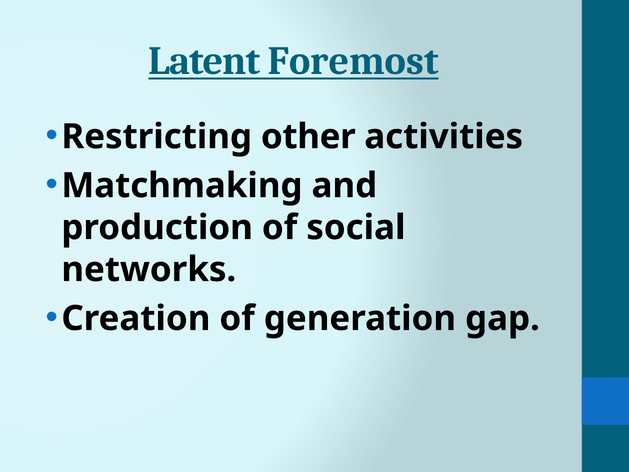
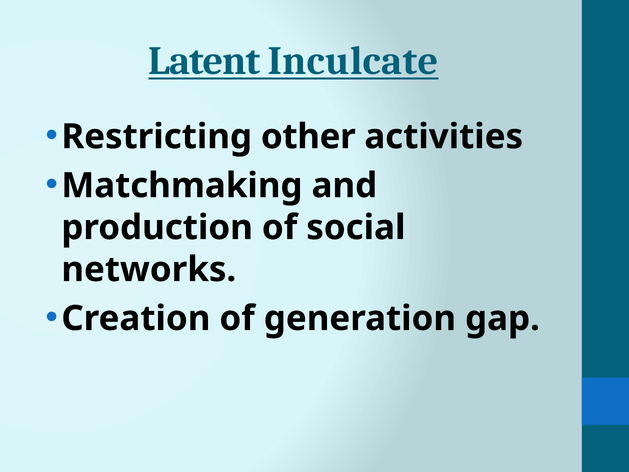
Foremost: Foremost -> Inculcate
